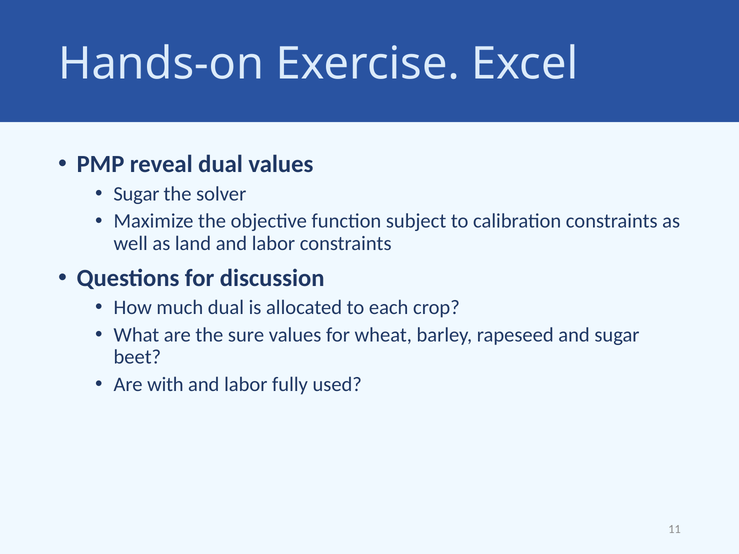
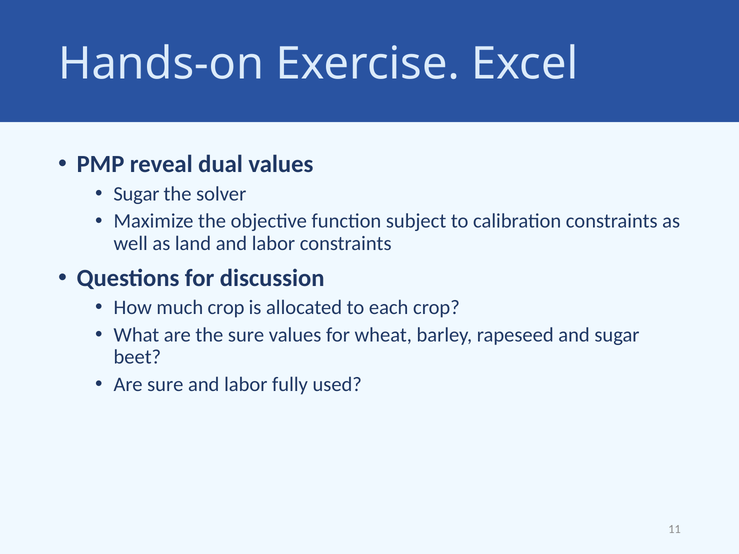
much dual: dual -> crop
Are with: with -> sure
